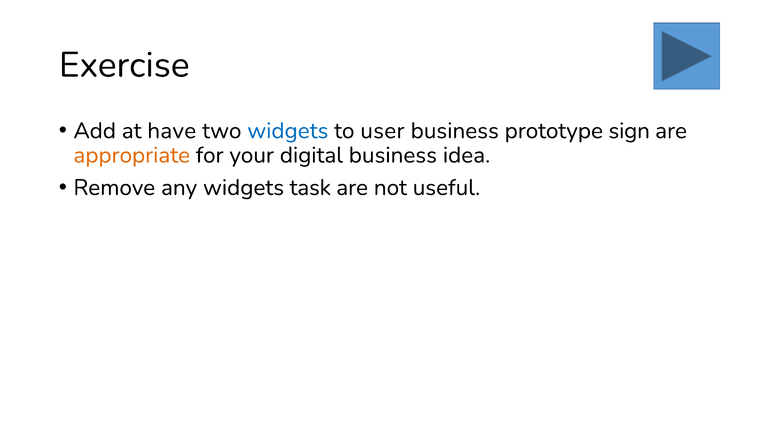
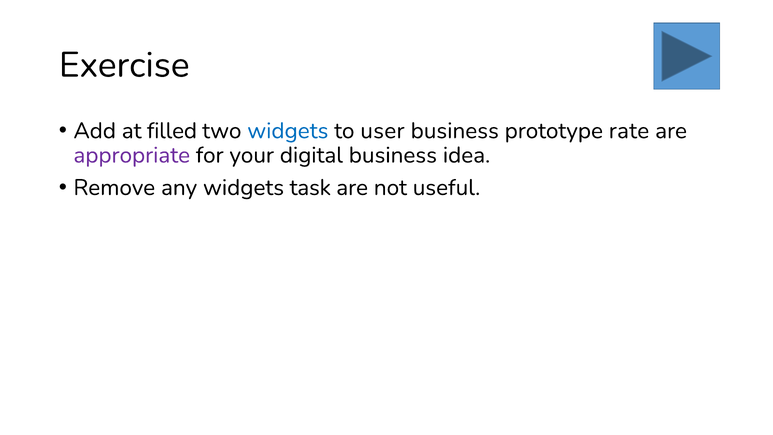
have: have -> filled
sign: sign -> rate
appropriate colour: orange -> purple
